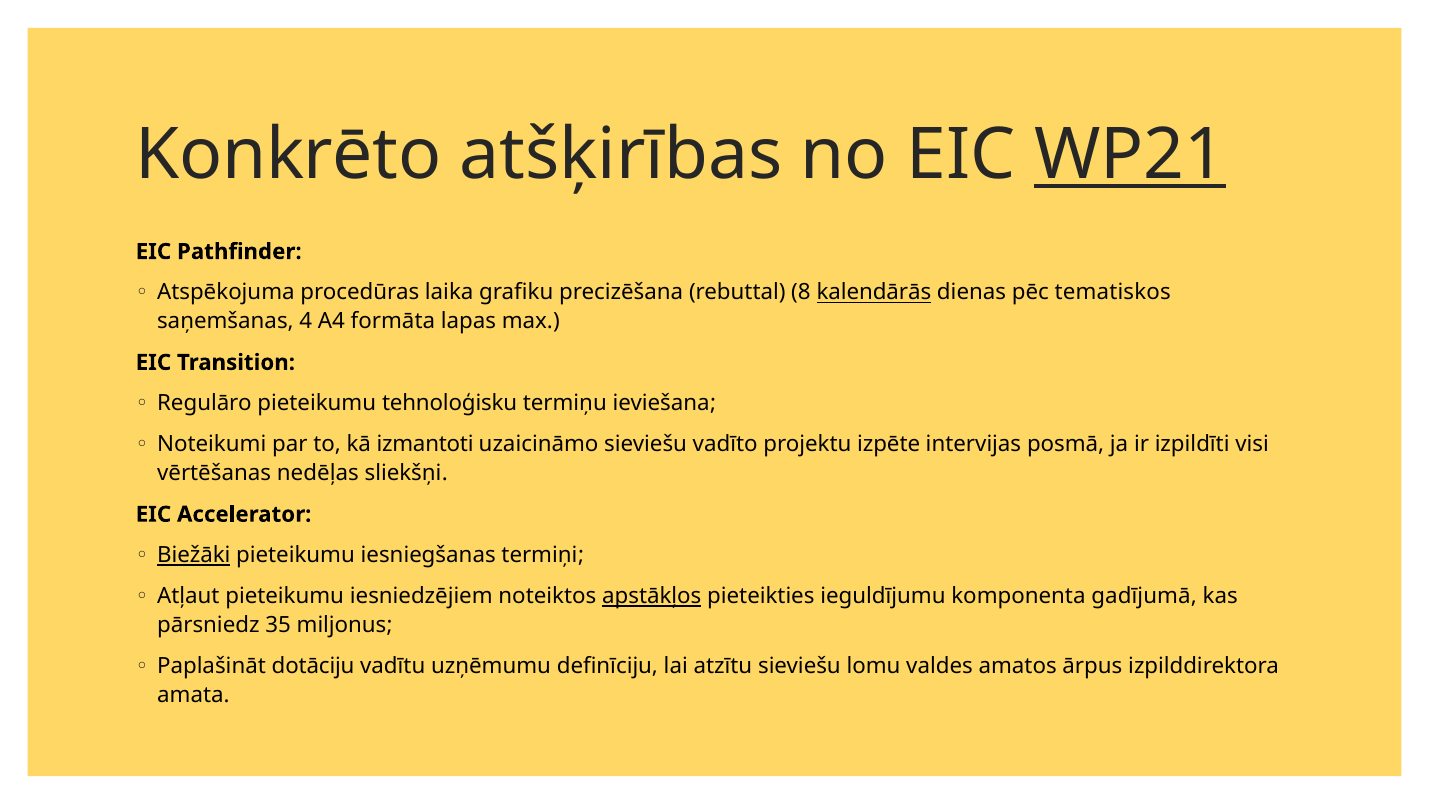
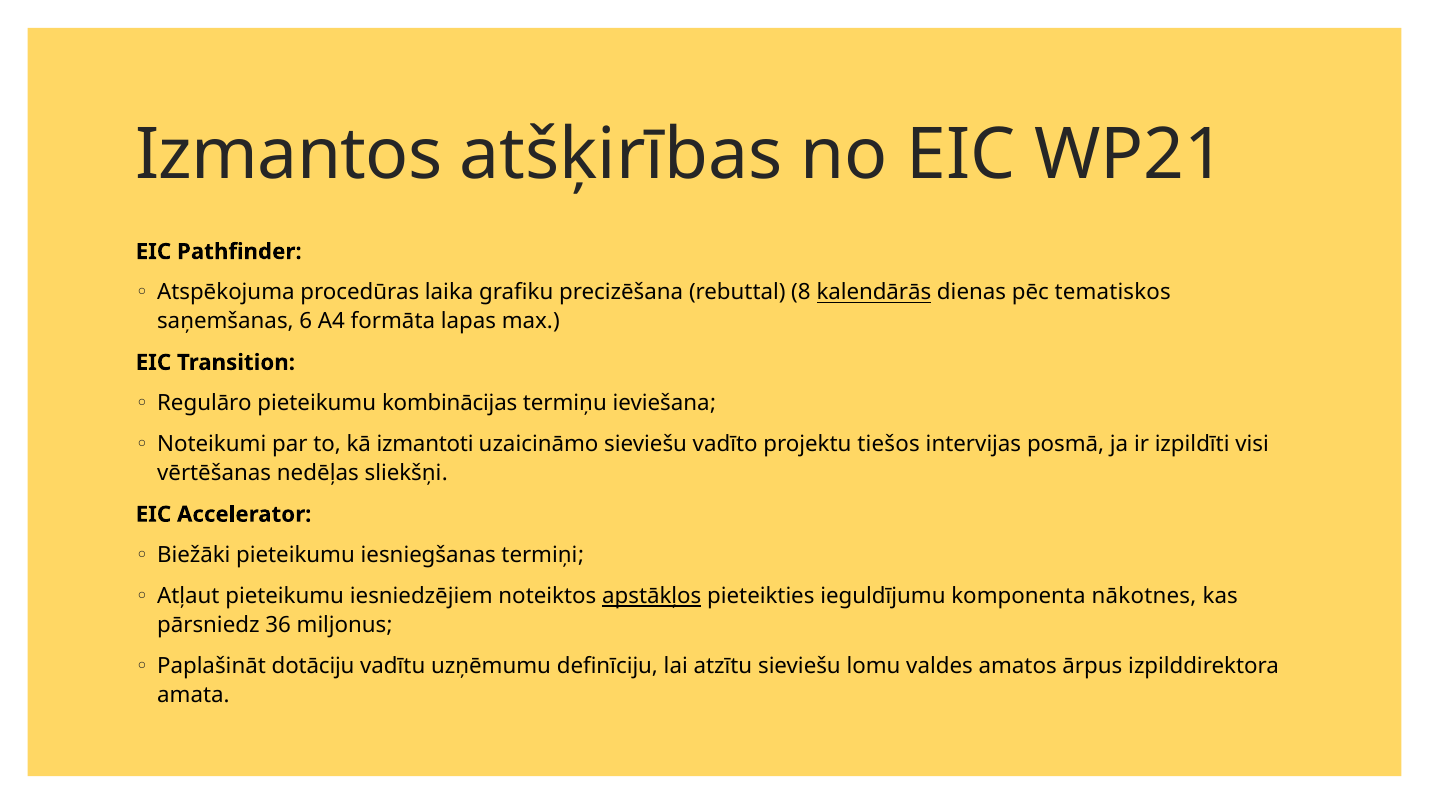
Konkrēto: Konkrēto -> Izmantos
WP21 underline: present -> none
4: 4 -> 6
tehnoloģisku: tehnoloģisku -> kombinācijas
izpēte: izpēte -> tiešos
Biežāki underline: present -> none
gadījumā: gadījumā -> nākotnes
35: 35 -> 36
